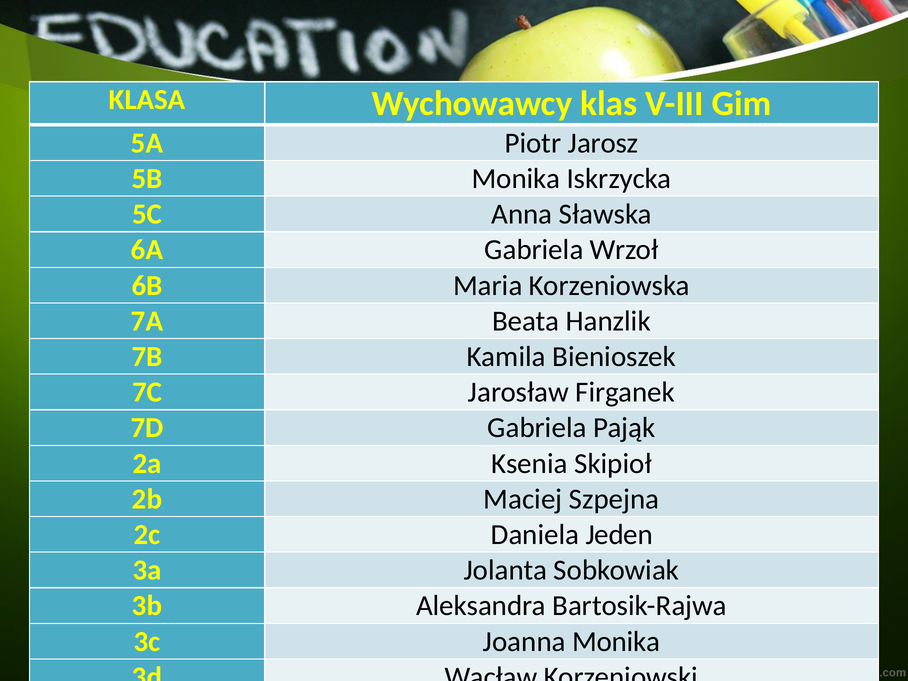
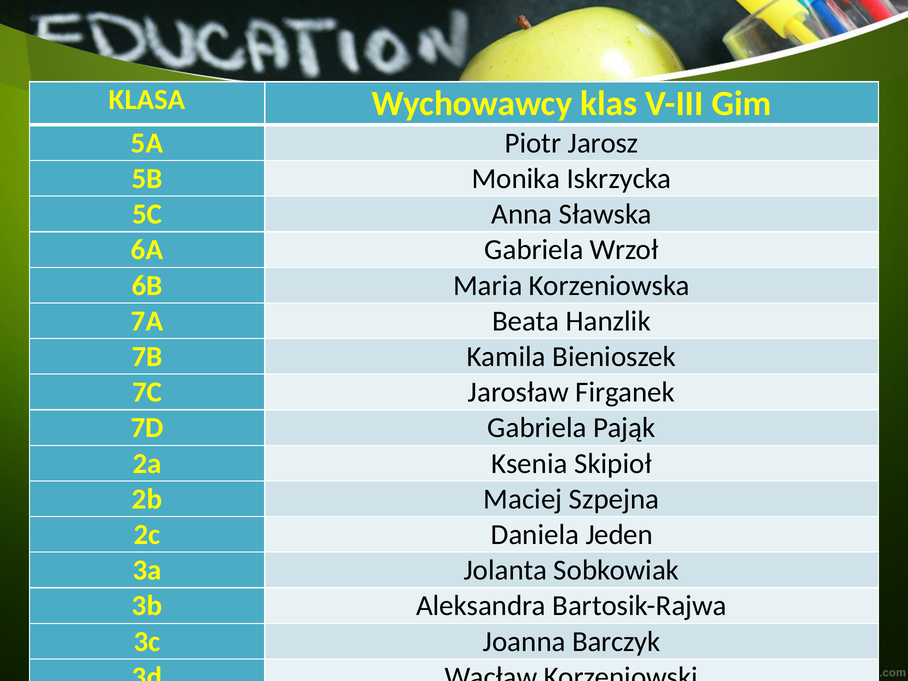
Joanna Monika: Monika -> Barczyk
